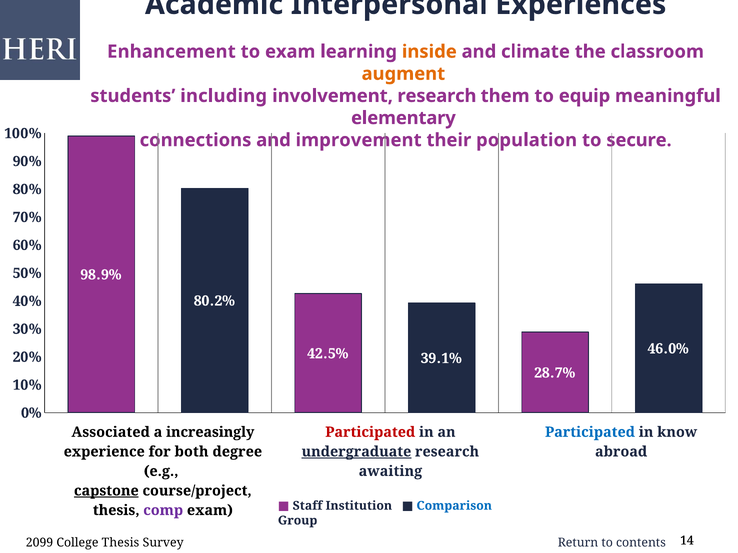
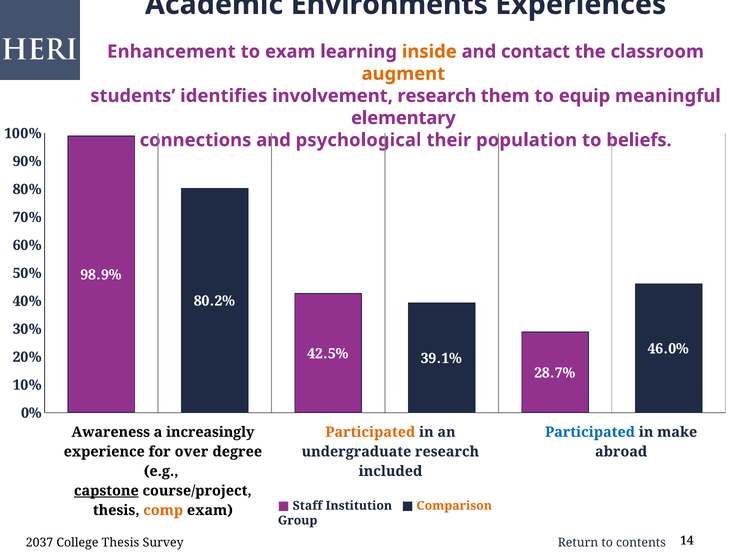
Interpersonal: Interpersonal -> Environments
climate: climate -> contact
including: including -> identifies
improvement: improvement -> psychological
secure: secure -> beliefs
Associated: Associated -> Awareness
Participated at (370, 433) colour: red -> orange
know: know -> make
both: both -> over
undergraduate underline: present -> none
awaiting: awaiting -> included
Comparison colour: blue -> orange
comp colour: purple -> orange
2099: 2099 -> 2037
